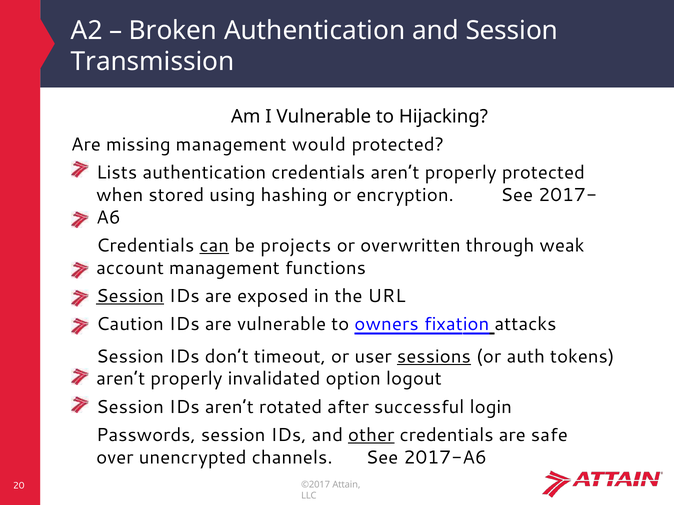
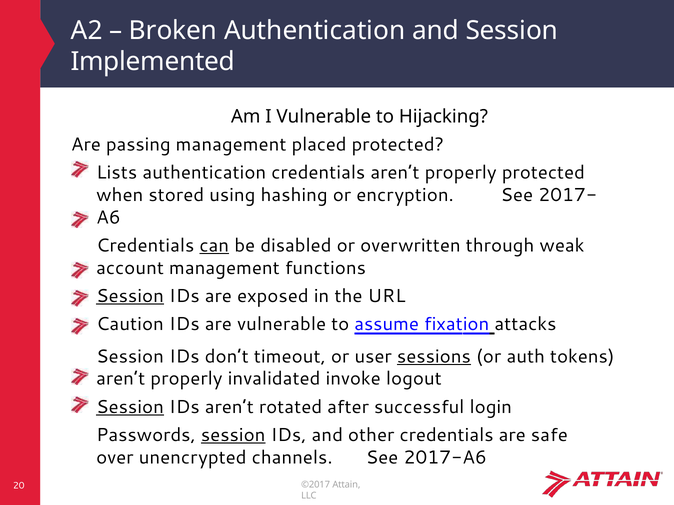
Transmission: Transmission -> Implemented
missing: missing -> passing
would: would -> placed
projects: projects -> disabled
owners: owners -> assume
option: option -> invoke
Session at (130, 407) underline: none -> present
session at (233, 435) underline: none -> present
other underline: present -> none
